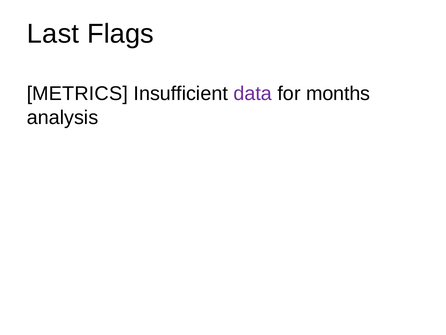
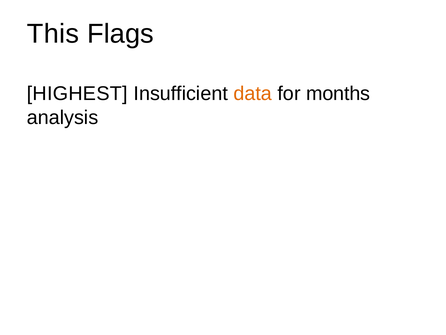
Last: Last -> This
METRICS: METRICS -> HIGHEST
data colour: purple -> orange
